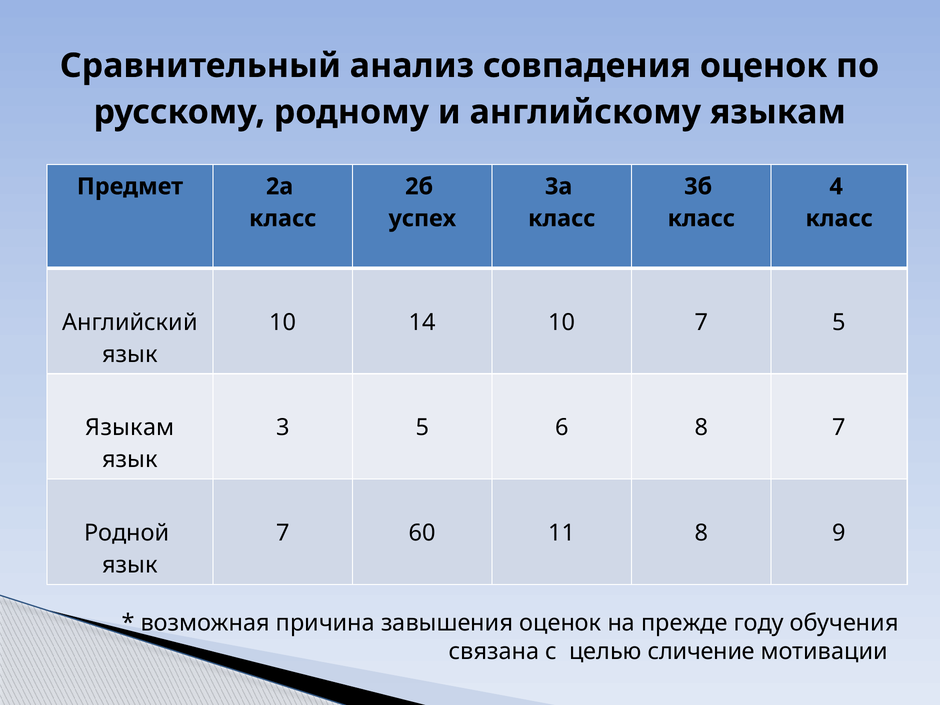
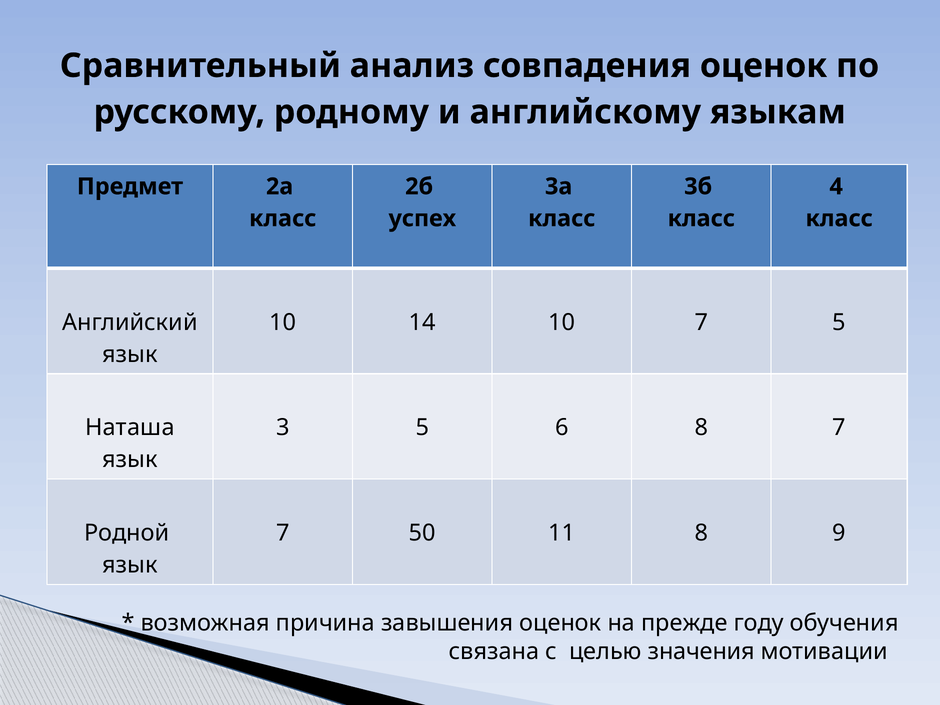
Языкам at (130, 428): Языкам -> Наташа
60: 60 -> 50
сличение: сличение -> значения
